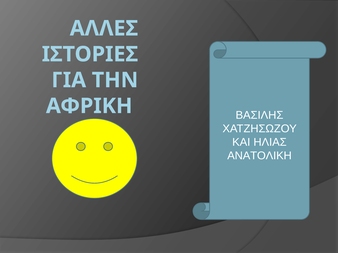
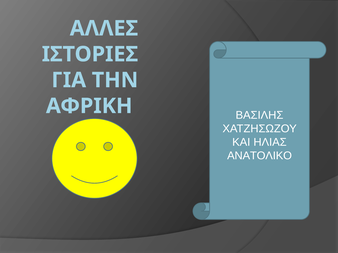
ΑΝΑΤΟΛΙΚΗ: ΑΝΑΤΟΛΙΚΗ -> ΑΝΑΤΟΛΙΚΟ
